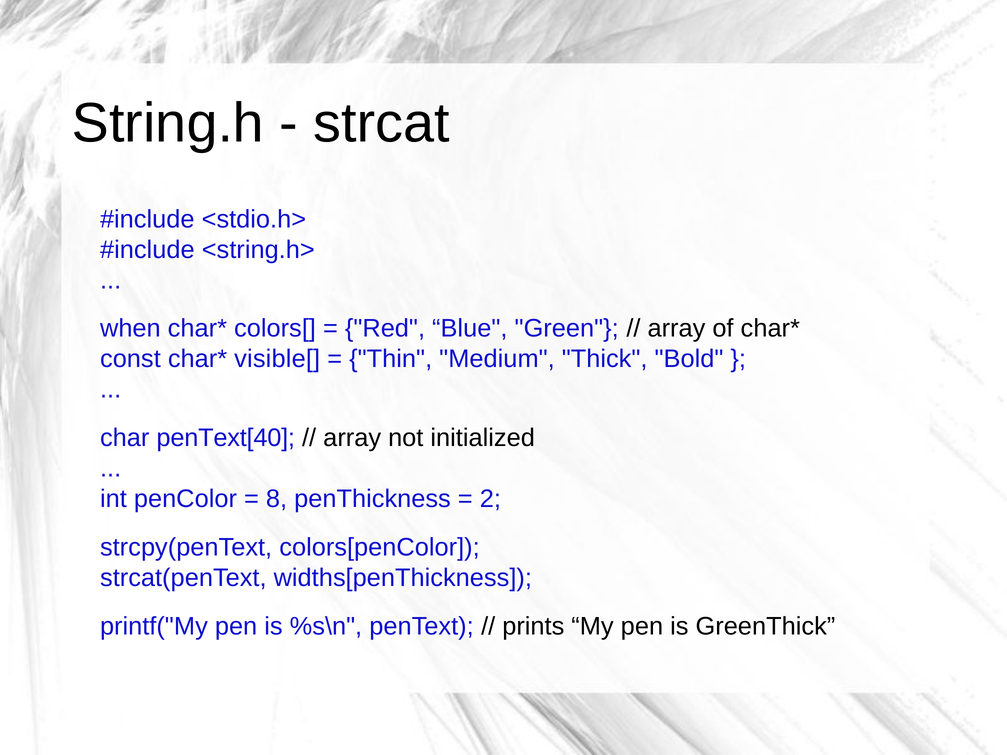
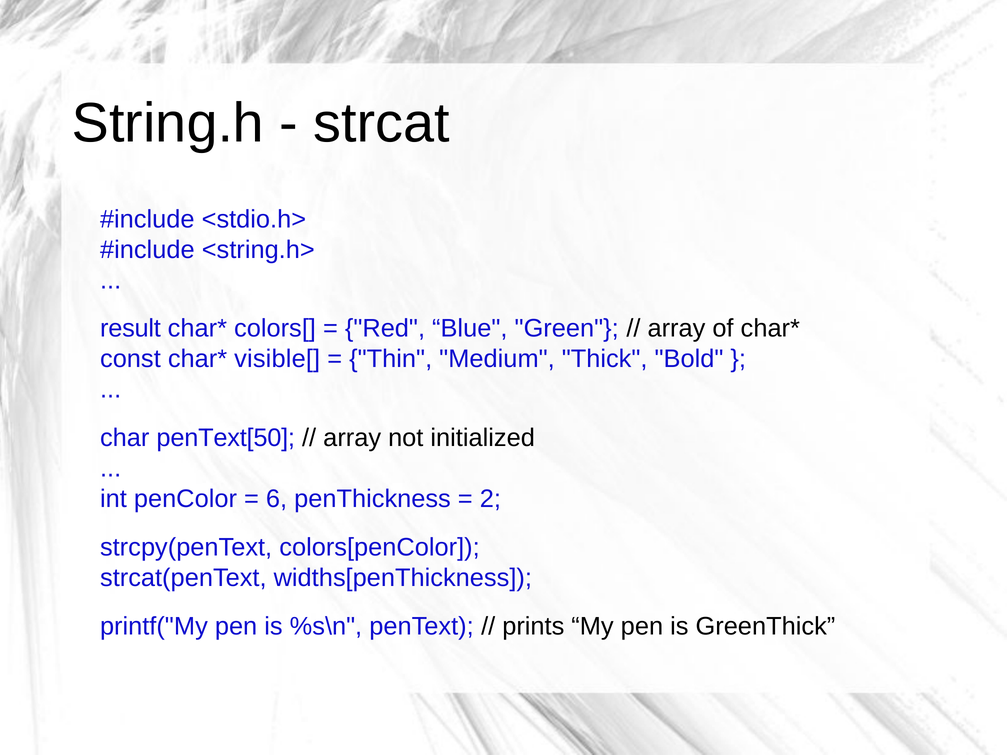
when: when -> result
penText[40: penText[40 -> penText[50
8: 8 -> 6
